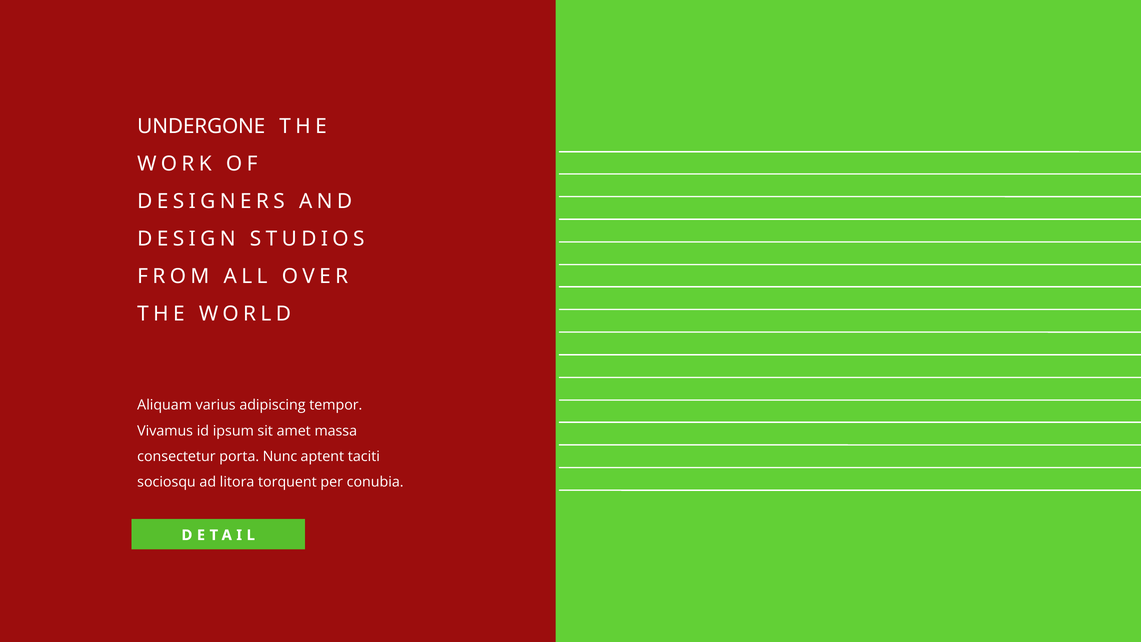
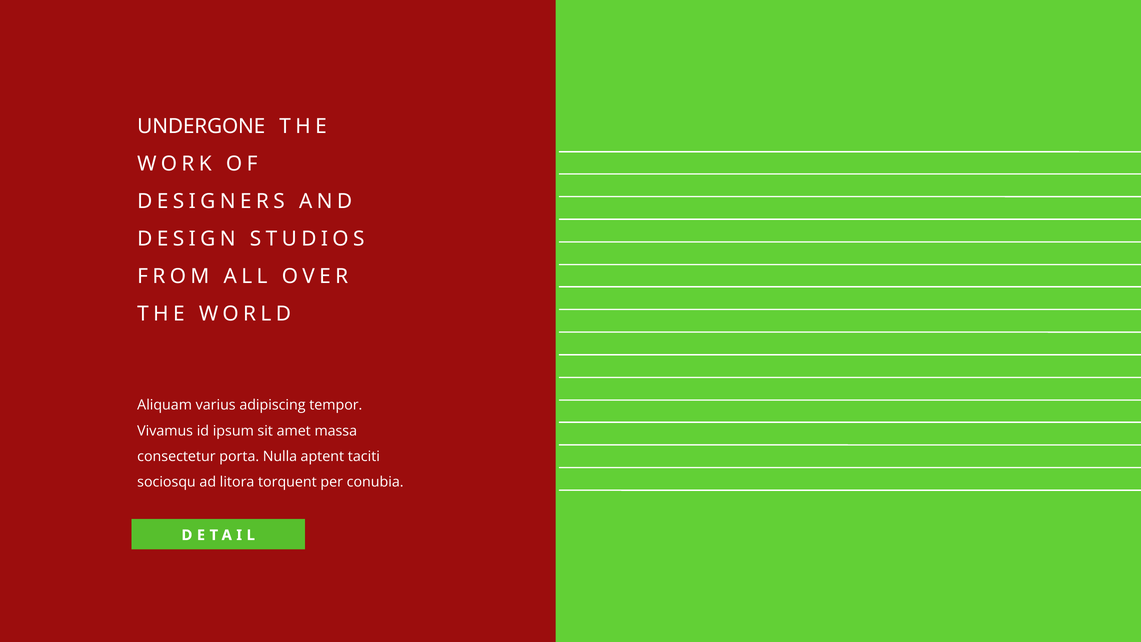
Nunc: Nunc -> Nulla
